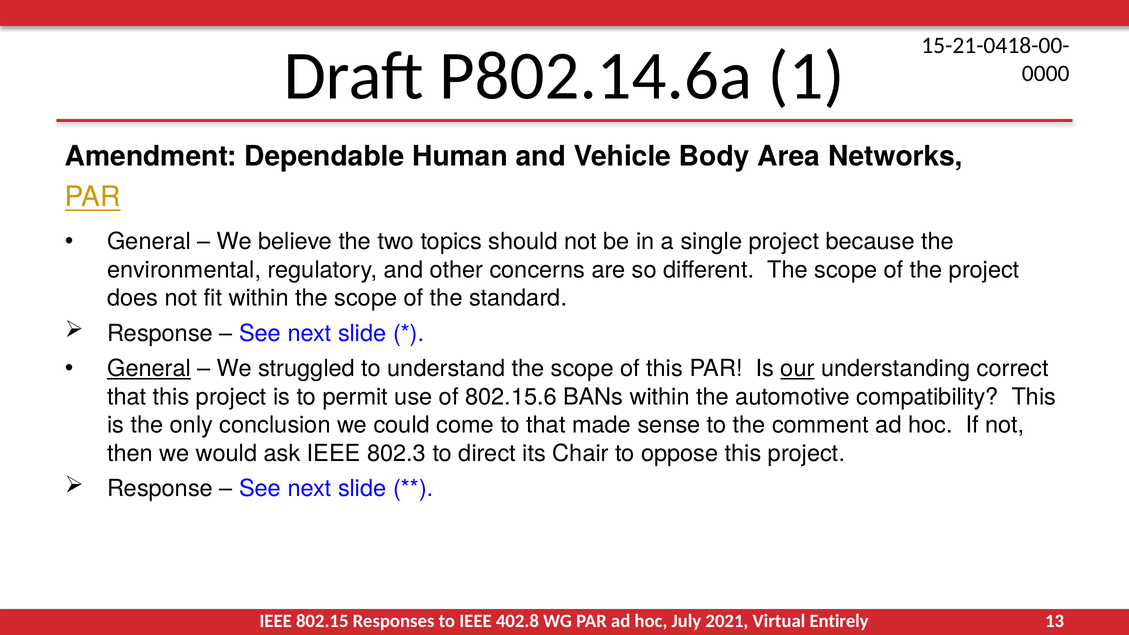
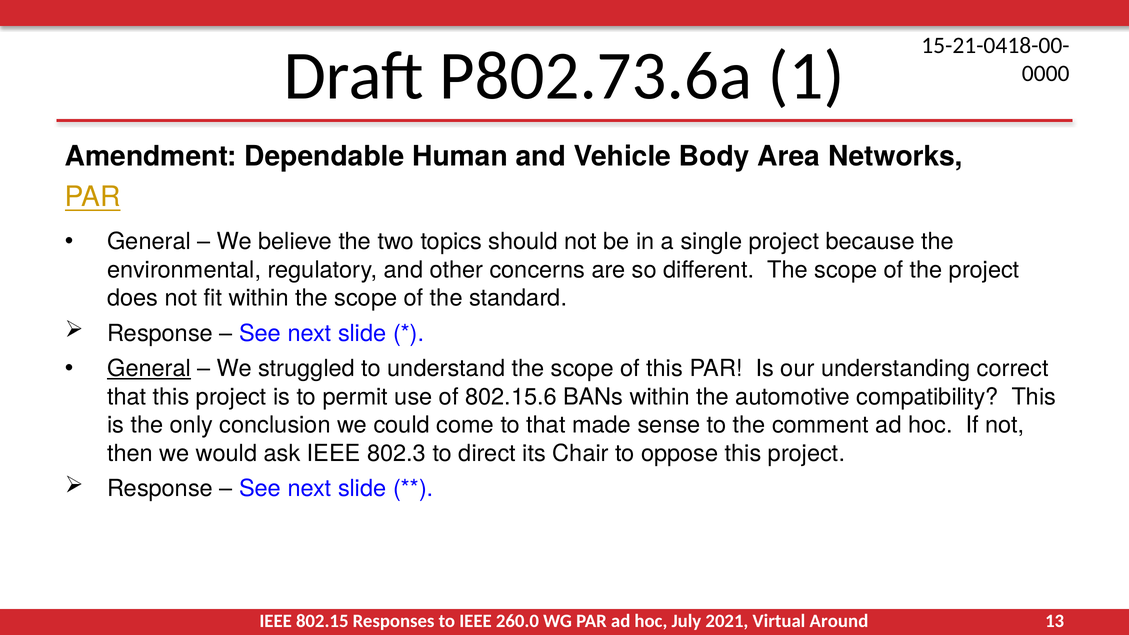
P802.14.6a: P802.14.6a -> P802.73.6a
our underline: present -> none
402.8: 402.8 -> 260.0
Entirely: Entirely -> Around
